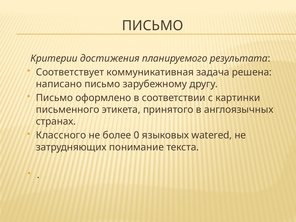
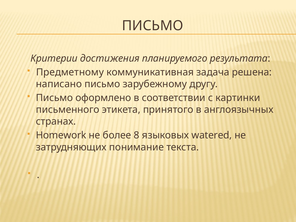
Соответствует: Соответствует -> Предметному
Классного: Классного -> Homework
0: 0 -> 8
